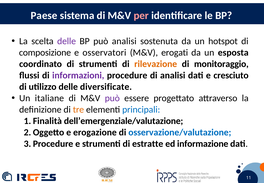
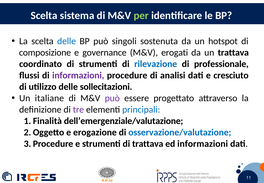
Paese at (44, 15): Paese -> Scelta
per colour: pink -> light green
delle at (67, 41) colour: purple -> blue
può analisi: analisi -> singoli
osservatori: osservatori -> governance
un esposta: esposta -> trattava
rilevazione colour: orange -> blue
monitoraggio: monitoraggio -> professionale
diversificate: diversificate -> sollecitazioni
tre colour: orange -> purple
di estratte: estratte -> trattava
ed informazione: informazione -> informazioni
